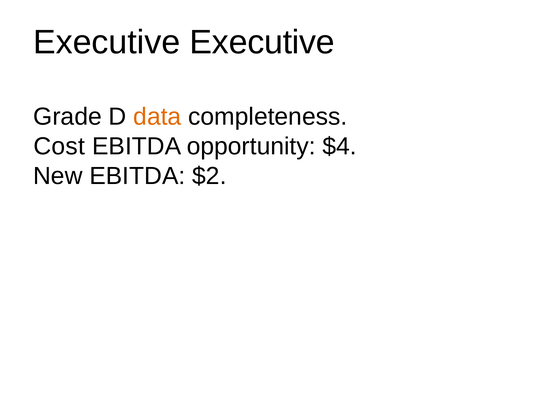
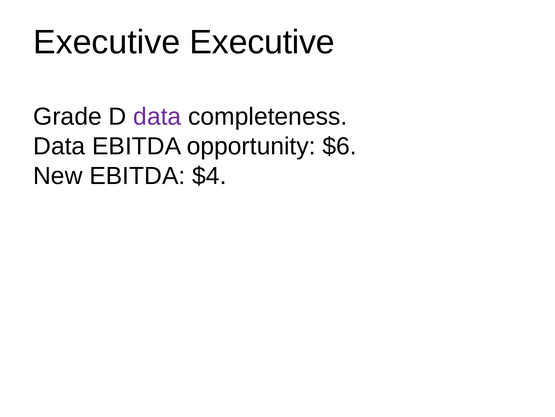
data at (157, 116) colour: orange -> purple
Cost at (59, 146): Cost -> Data
$4: $4 -> $6
$2: $2 -> $4
